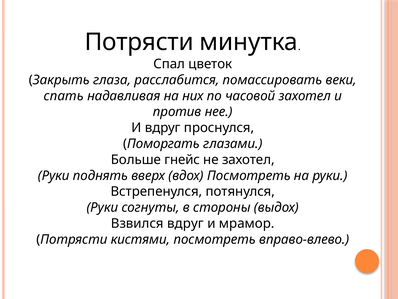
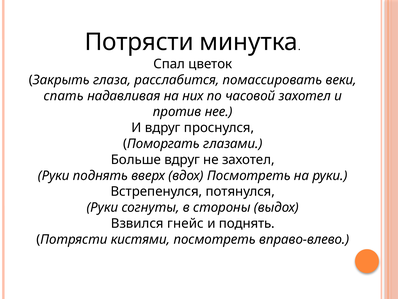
Больше гнейс: гнейс -> вдруг
Взвился вдруг: вдруг -> гнейс
и мрамор: мрамор -> поднять
